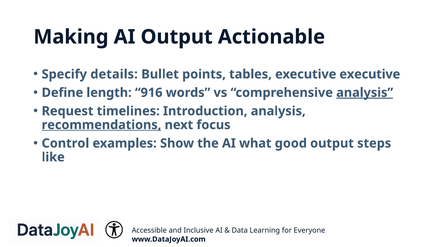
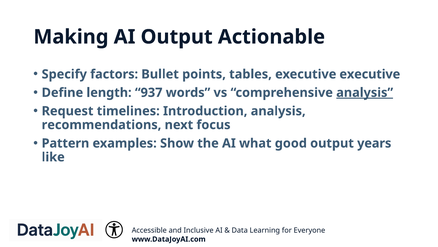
details: details -> factors
916: 916 -> 937
recommendations underline: present -> none
Control: Control -> Pattern
steps: steps -> years
